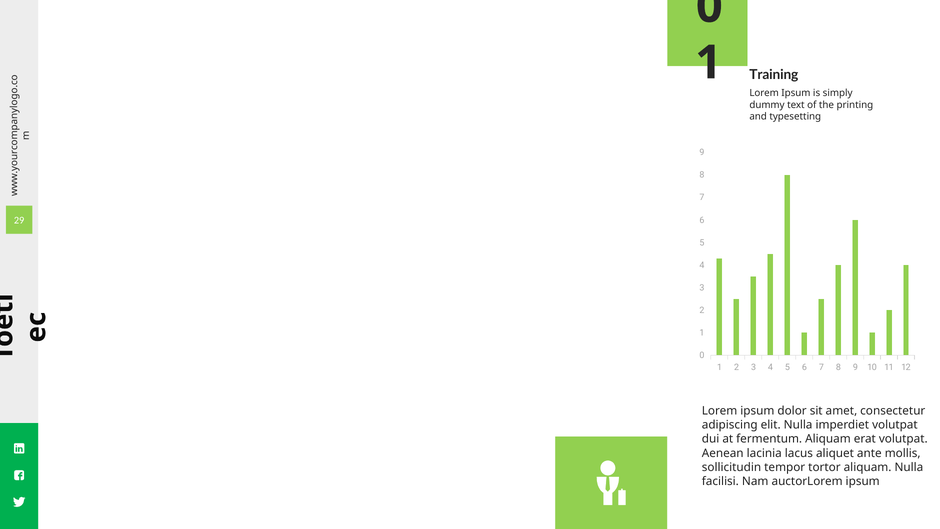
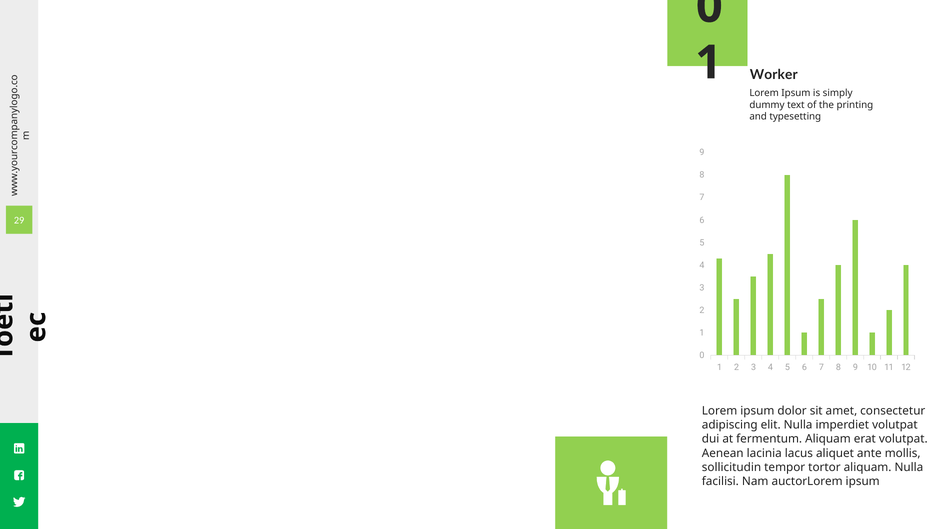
Training: Training -> Worker
